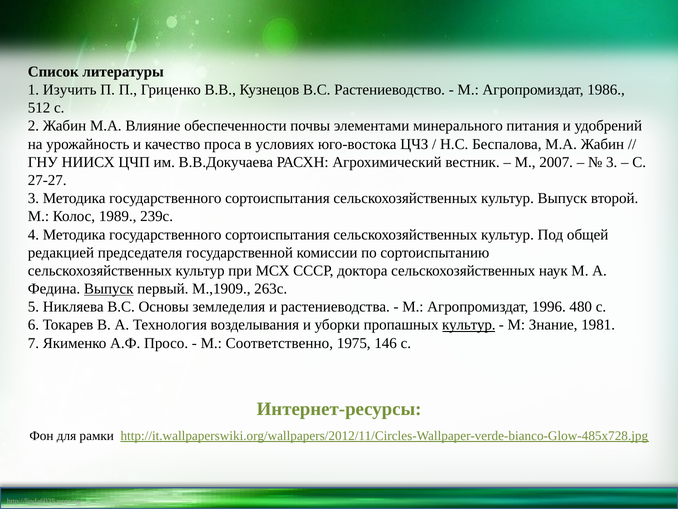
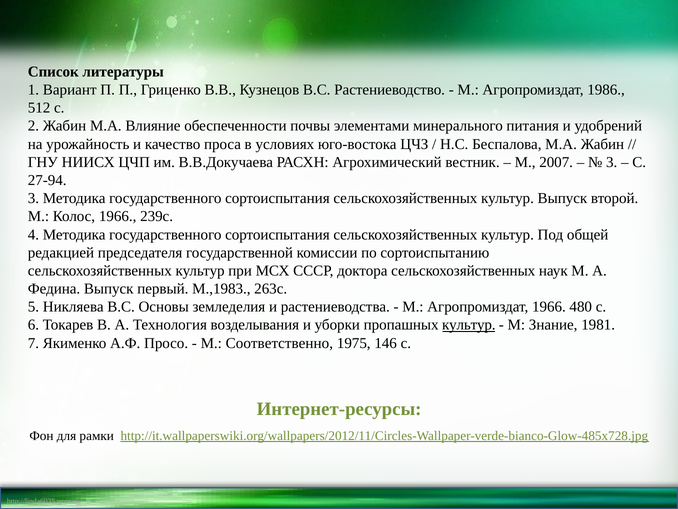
Изучить: Изучить -> Вариант
27-27: 27-27 -> 27-94
Колос 1989: 1989 -> 1966
Выпуск at (109, 289) underline: present -> none
М.,1909: М.,1909 -> М.,1983
Агропромиздат 1996: 1996 -> 1966
